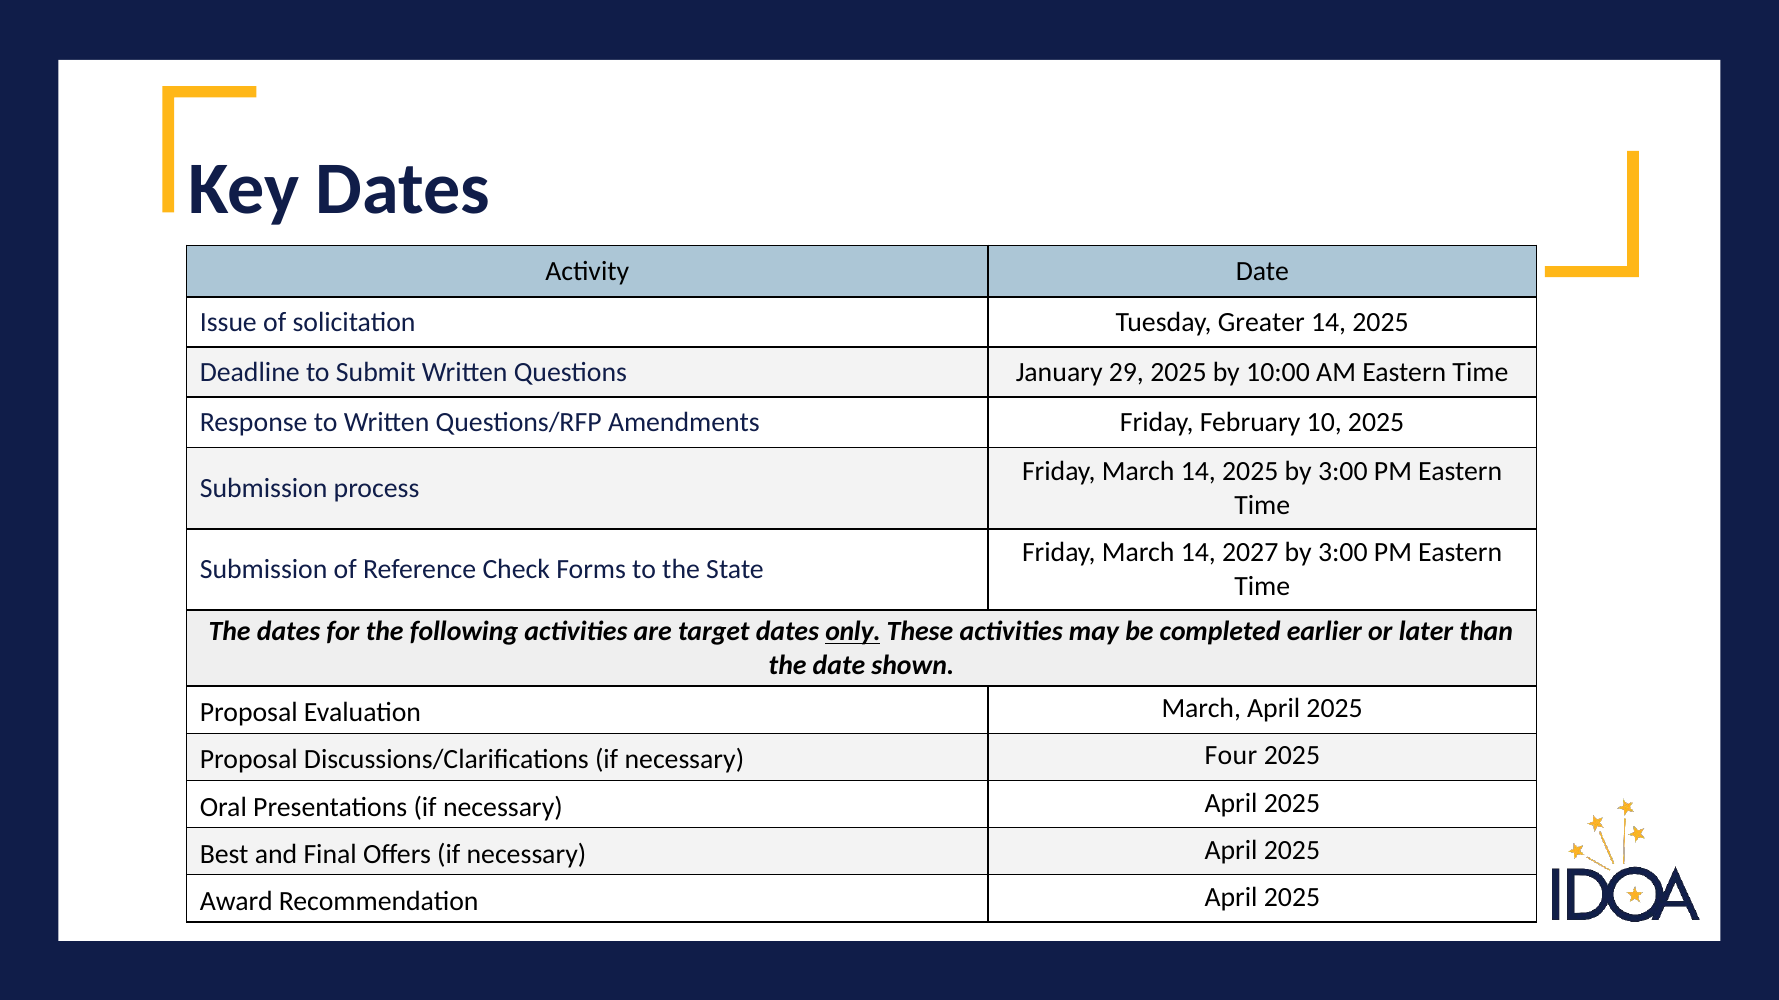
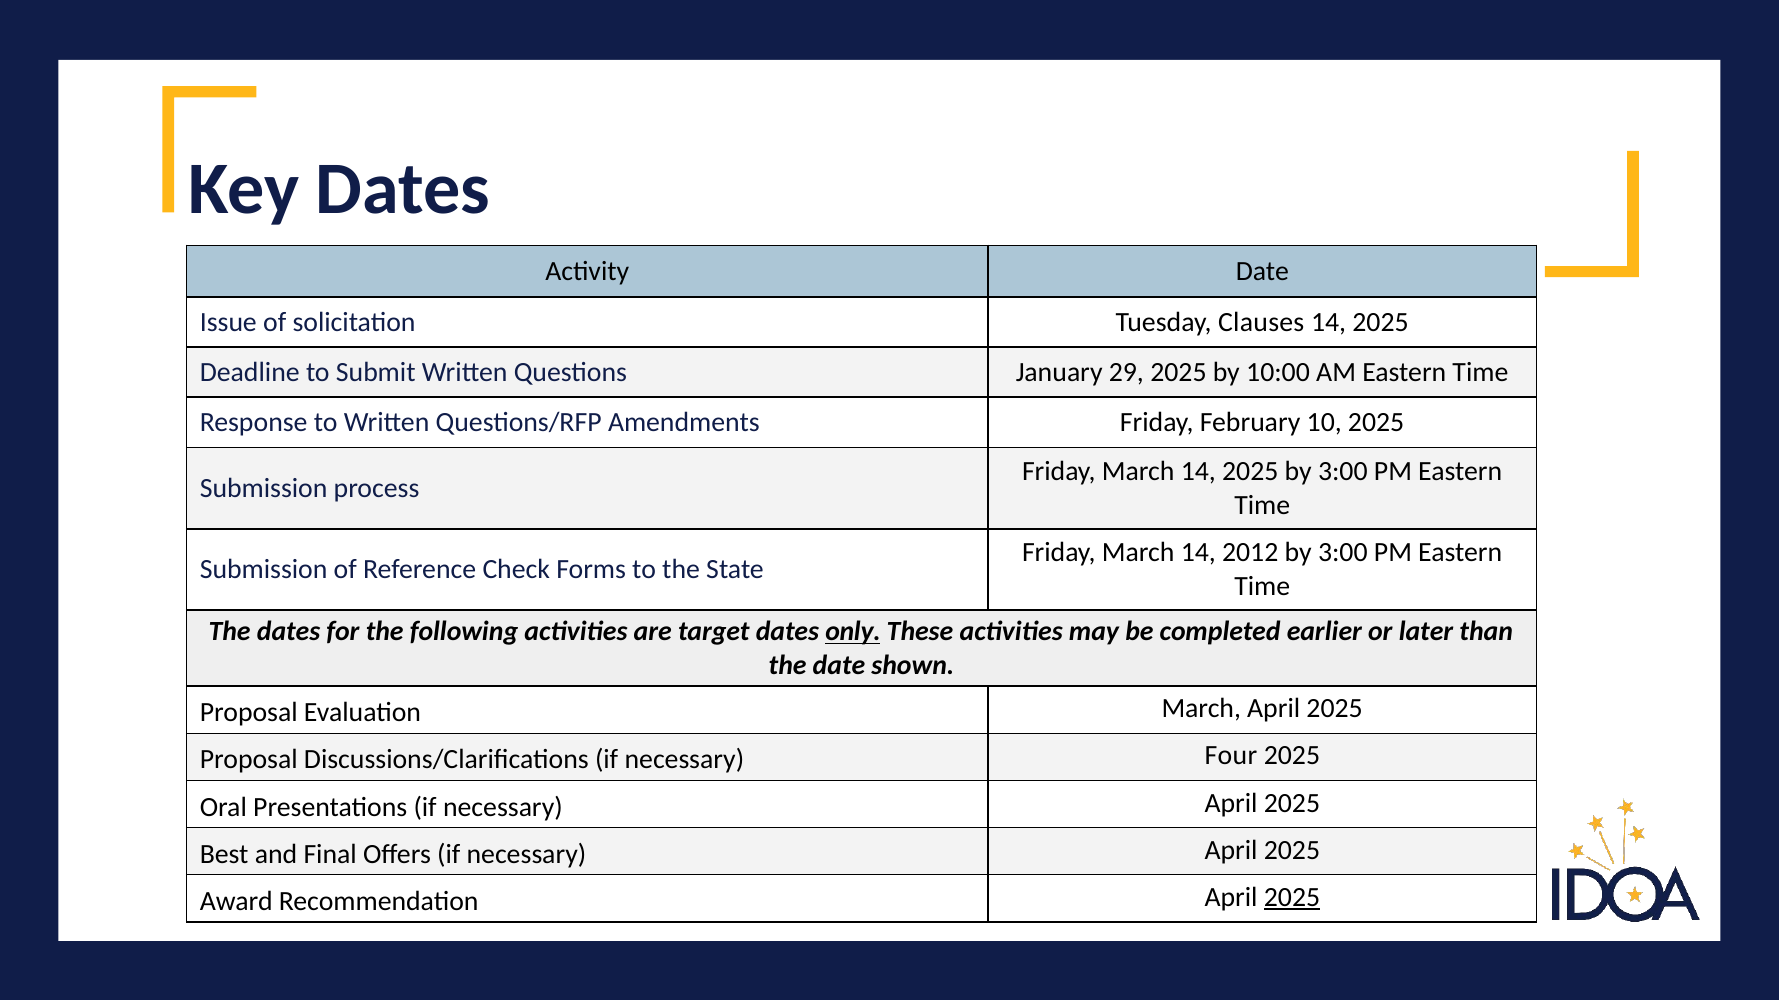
Greater: Greater -> Clauses
2027: 2027 -> 2012
2025 at (1292, 898) underline: none -> present
